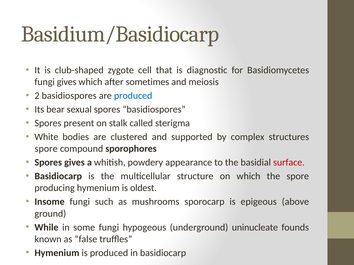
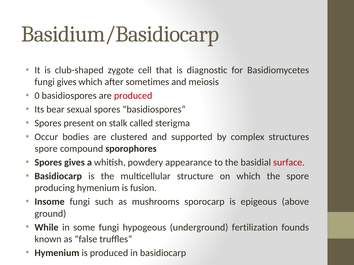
2: 2 -> 0
produced at (133, 96) colour: blue -> red
White: White -> Occur
oldest: oldest -> fusion
uninucleate: uninucleate -> fertilization
